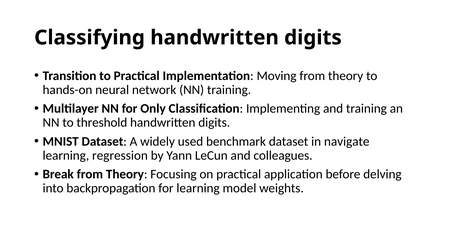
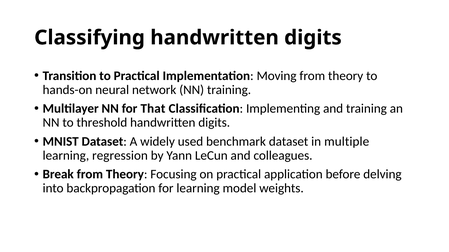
Only: Only -> That
navigate: navigate -> multiple
